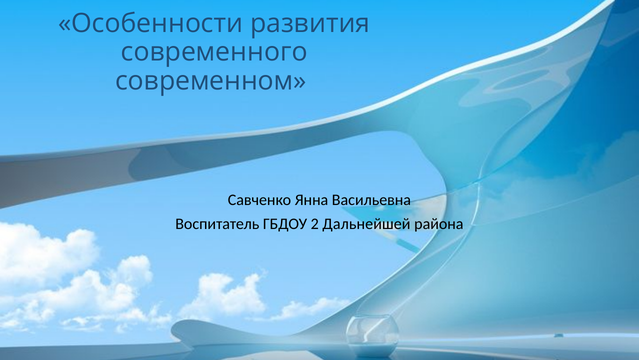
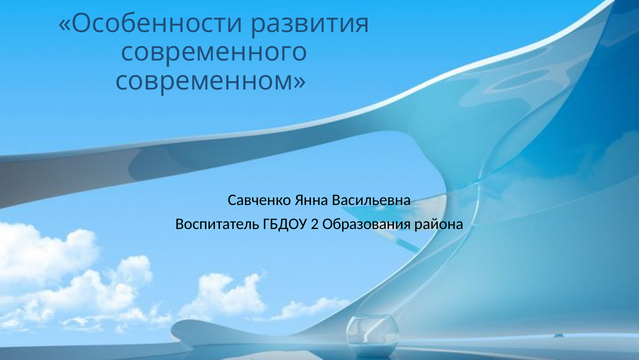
Дальнейшей: Дальнейшей -> Образования
